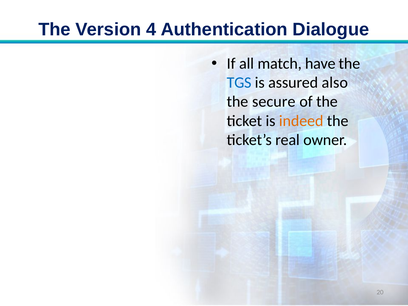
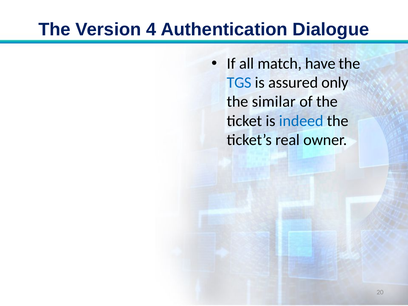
also: also -> only
secure: secure -> similar
indeed colour: orange -> blue
